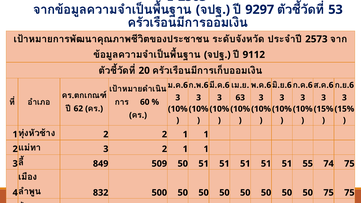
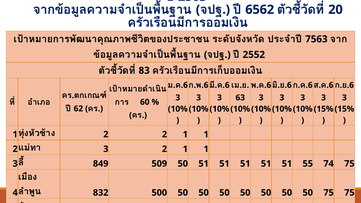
9297: 9297 -> 6562
53: 53 -> 20
2573: 2573 -> 7563
9112: 9112 -> 2552
20: 20 -> 83
